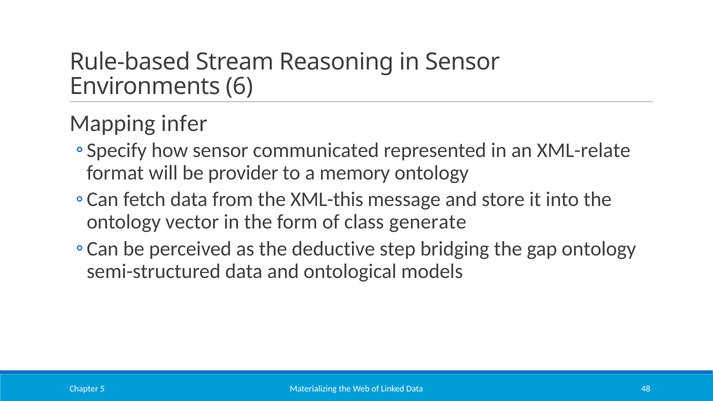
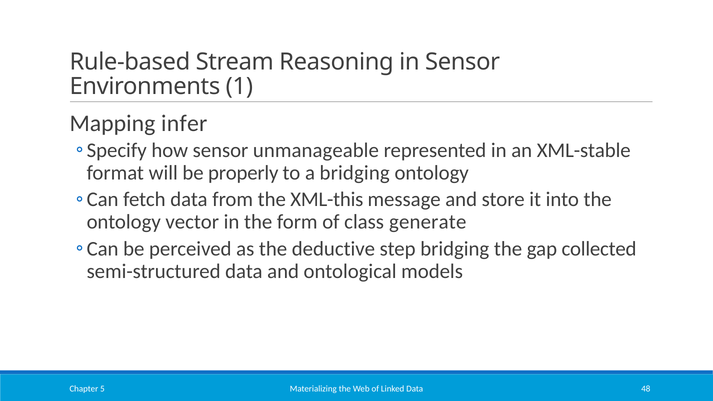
6: 6 -> 1
communicated: communicated -> unmanageable
XML-relate: XML-relate -> XML-stable
provider: provider -> properly
a memory: memory -> bridging
gap ontology: ontology -> collected
